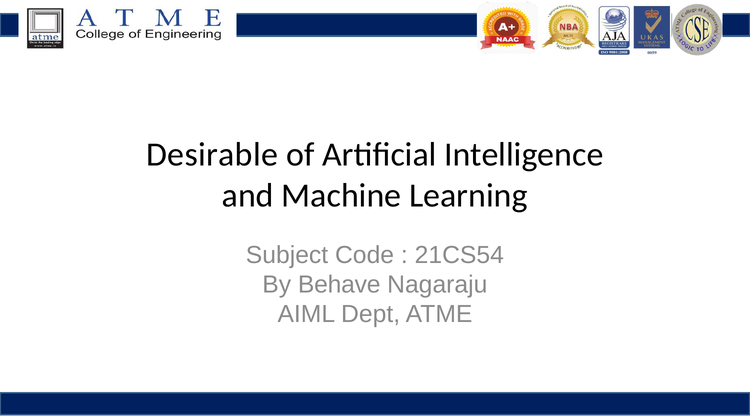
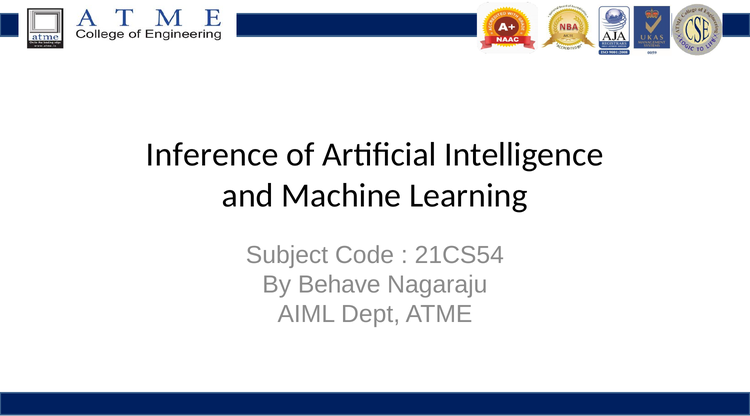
Desirable: Desirable -> Inference
